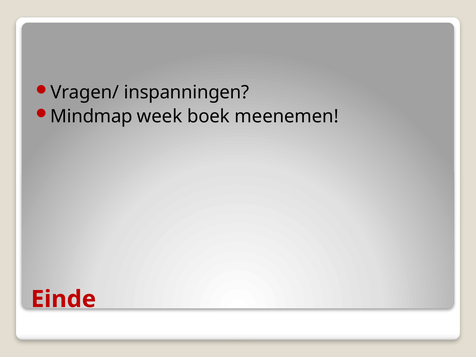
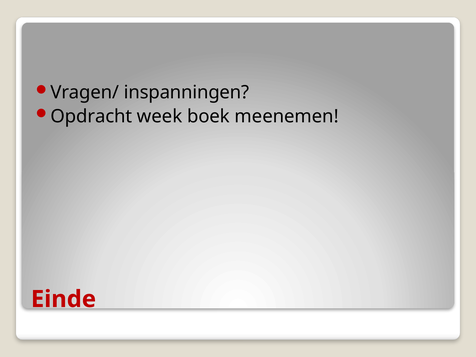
Mindmap: Mindmap -> Opdracht
